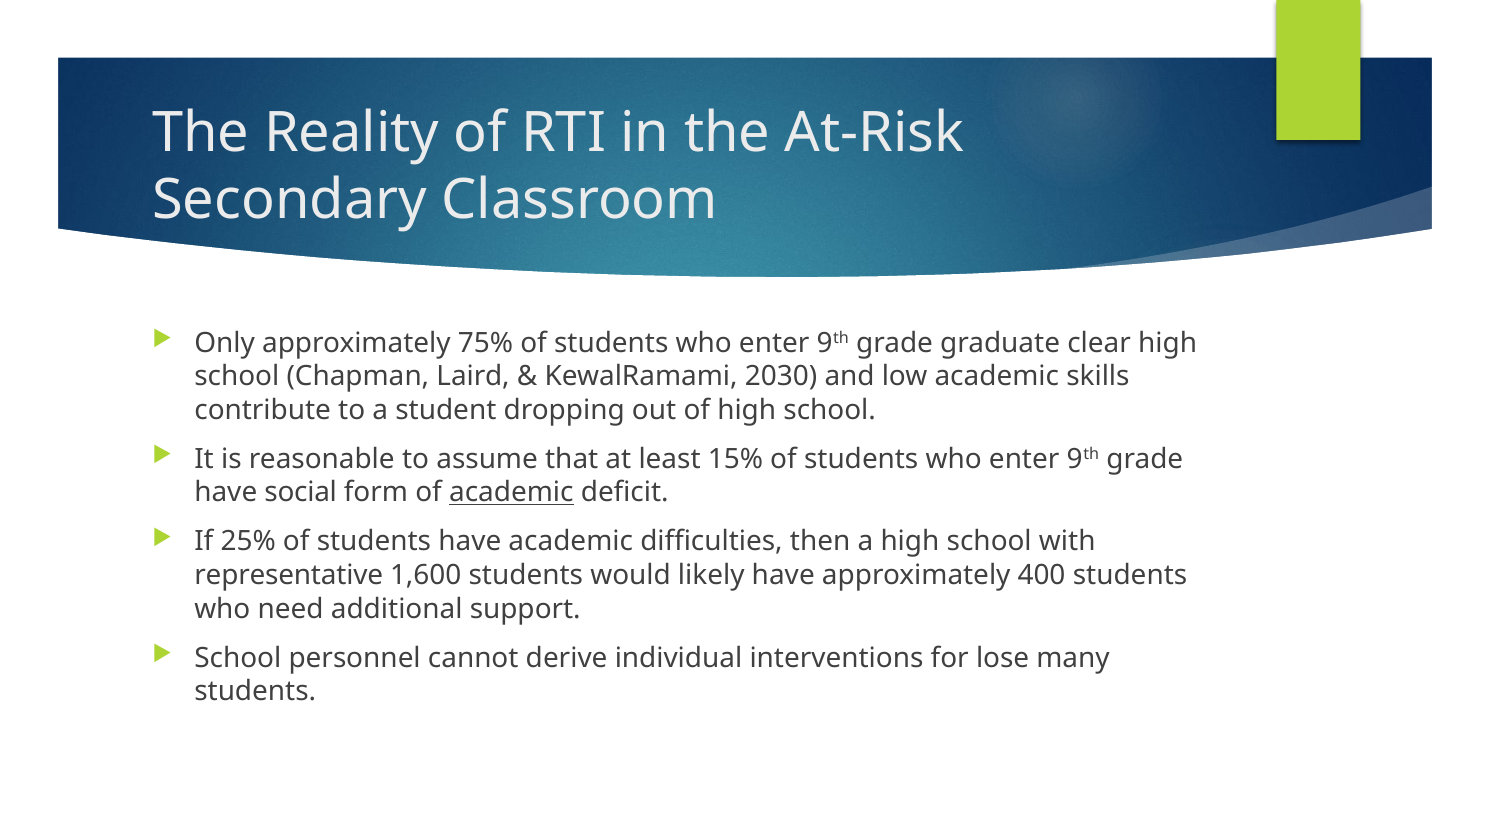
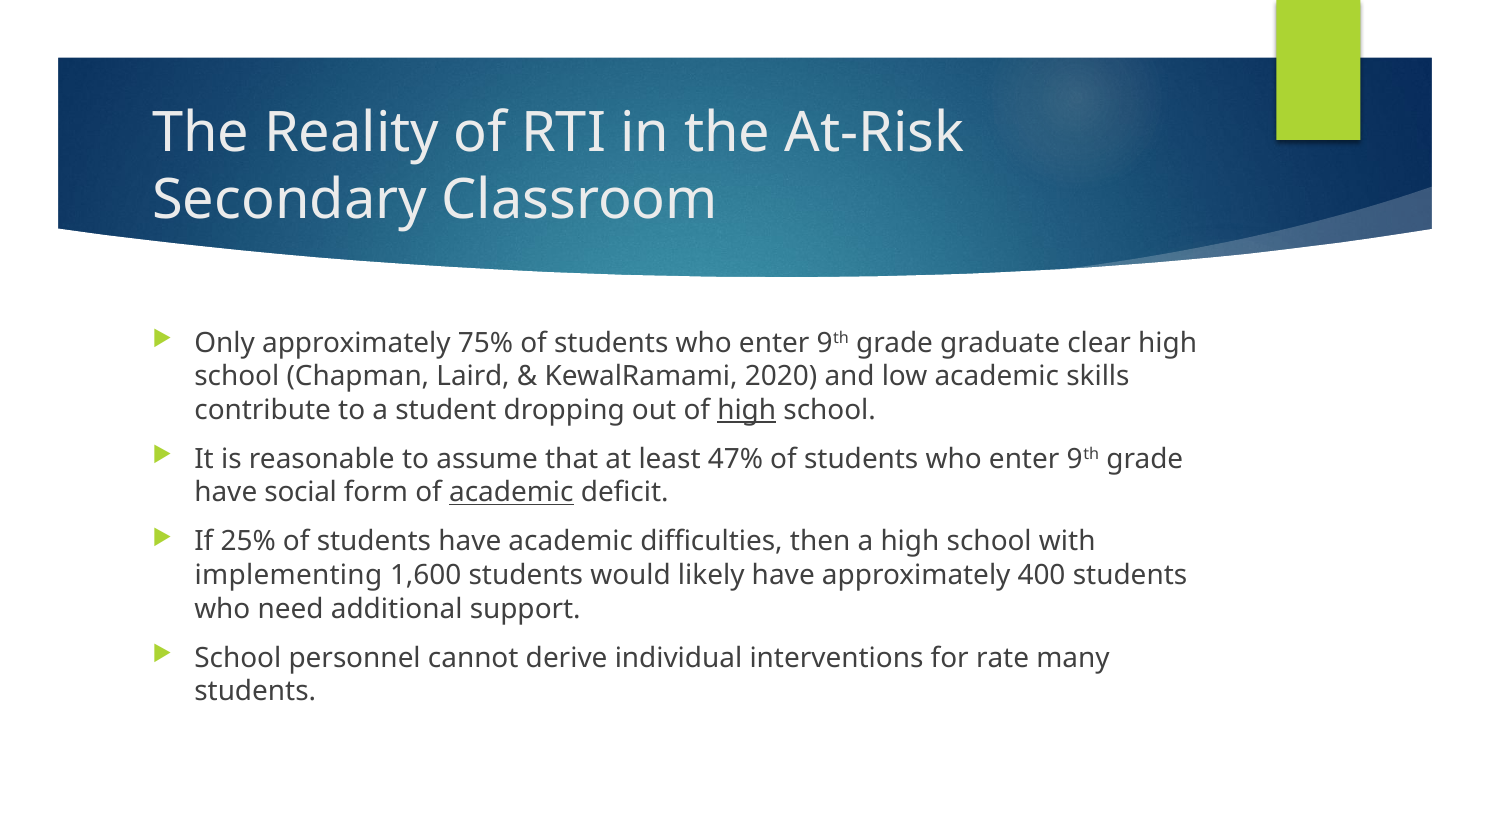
2030: 2030 -> 2020
high at (747, 410) underline: none -> present
15%: 15% -> 47%
representative: representative -> implementing
lose: lose -> rate
